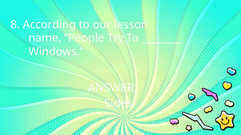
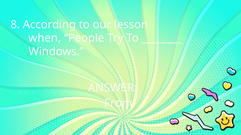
name: name -> when
Sides: Sides -> From
